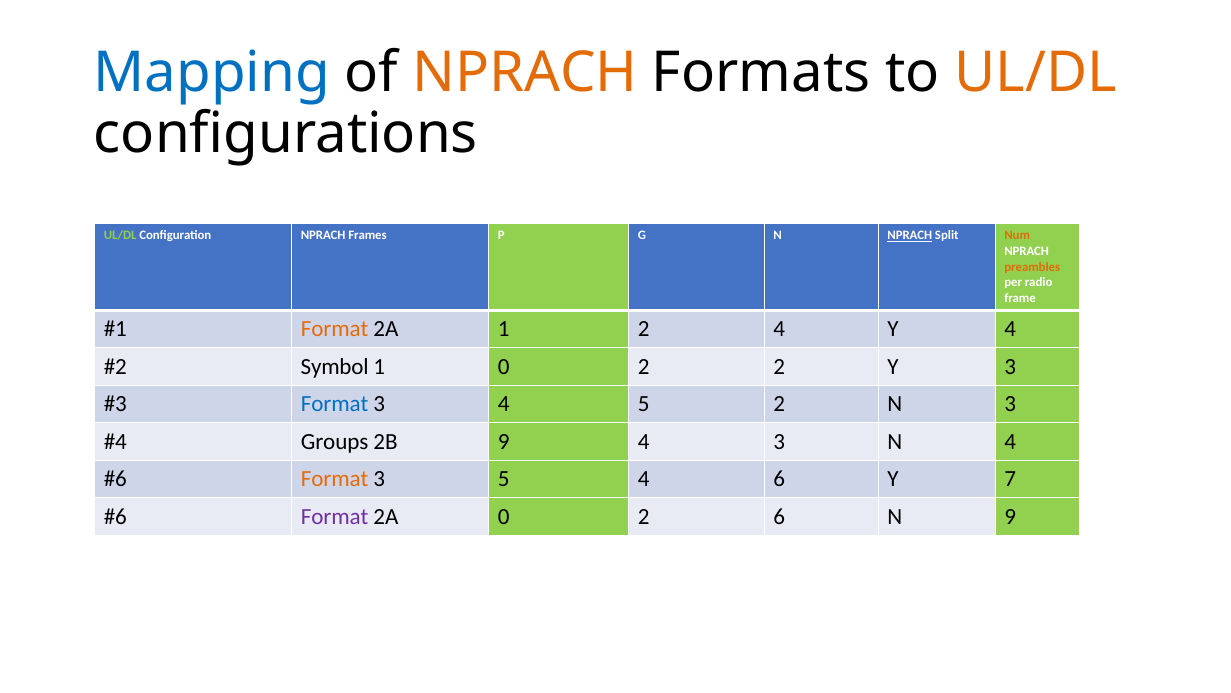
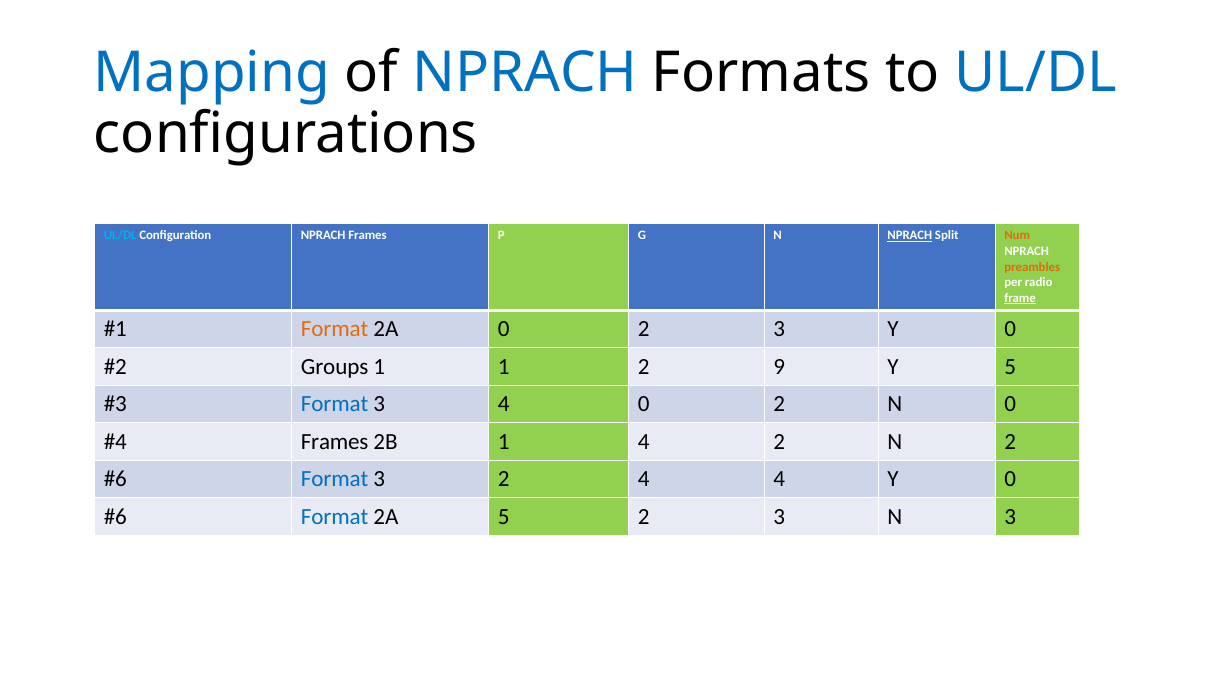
NPRACH at (525, 73) colour: orange -> blue
UL/DL at (1035, 73) colour: orange -> blue
UL/DL at (120, 235) colour: light green -> light blue
frame underline: none -> present
2A 1: 1 -> 0
4 at (779, 329): 4 -> 3
4 at (1010, 329): 4 -> 0
Symbol: Symbol -> Groups
1 0: 0 -> 1
2 2: 2 -> 9
Y 3: 3 -> 5
4 5: 5 -> 0
N 3: 3 -> 0
Groups at (335, 441): Groups -> Frames
2B 9: 9 -> 1
4 3: 3 -> 2
N 4: 4 -> 2
Format at (335, 479) colour: orange -> blue
3 5: 5 -> 2
4 6: 6 -> 4
7 at (1010, 479): 7 -> 0
Format at (335, 516) colour: purple -> blue
2A 0: 0 -> 5
6 at (779, 516): 6 -> 3
N 9: 9 -> 3
